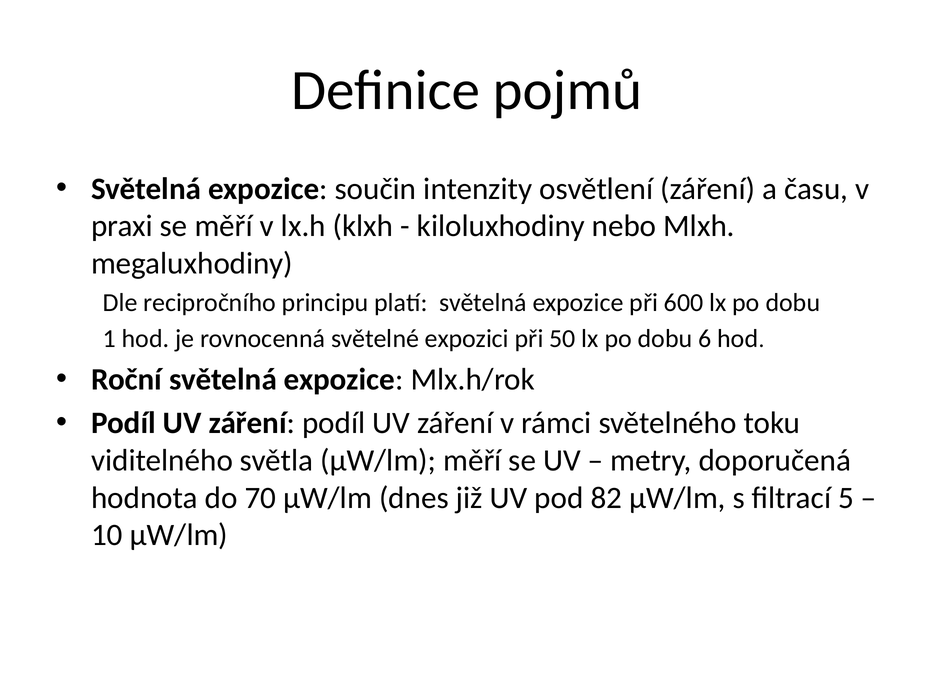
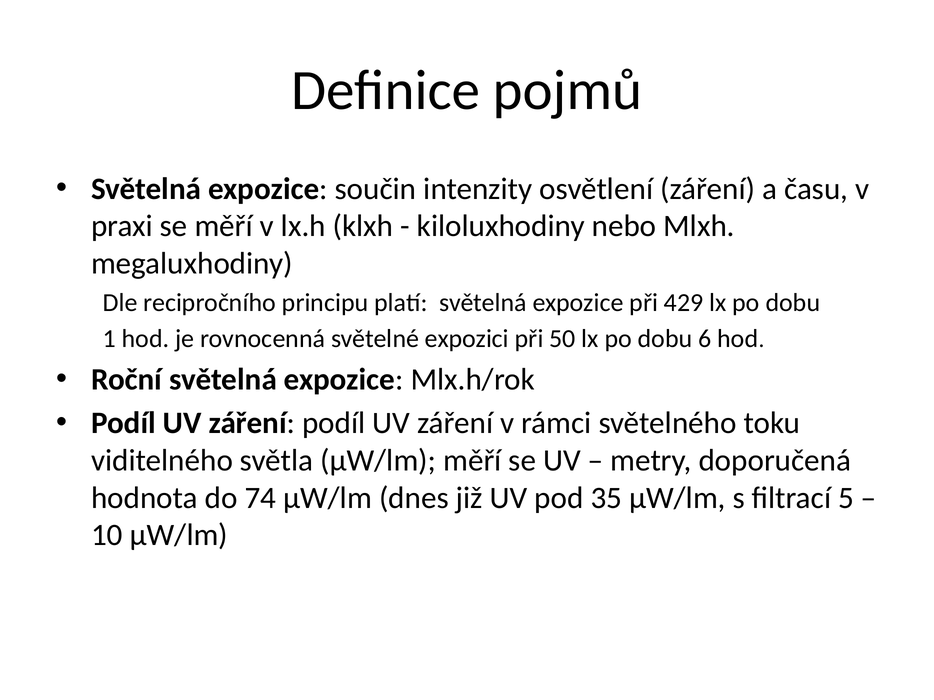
600: 600 -> 429
70: 70 -> 74
82: 82 -> 35
